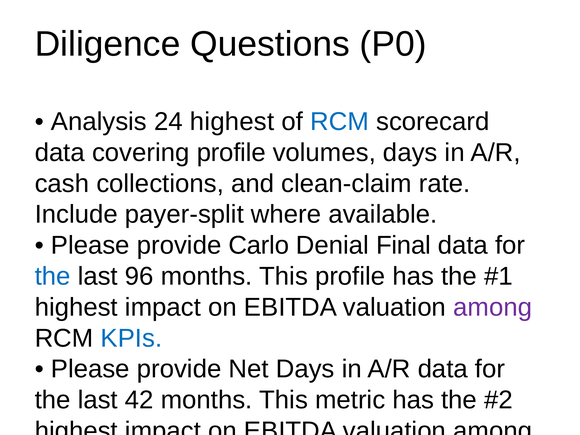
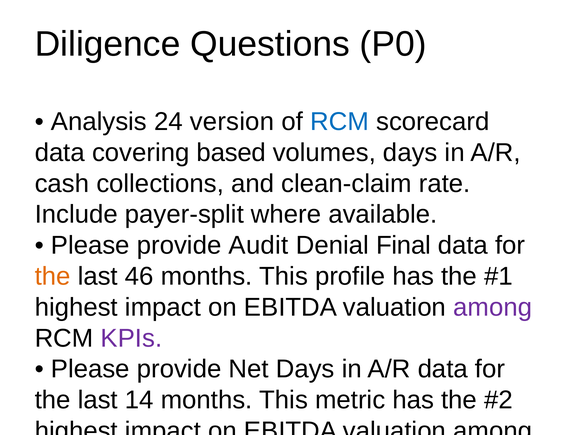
24 highest: highest -> version
covering profile: profile -> based
Carlo: Carlo -> Audit
the at (53, 276) colour: blue -> orange
96: 96 -> 46
KPIs at (131, 338) colour: blue -> purple
42: 42 -> 14
